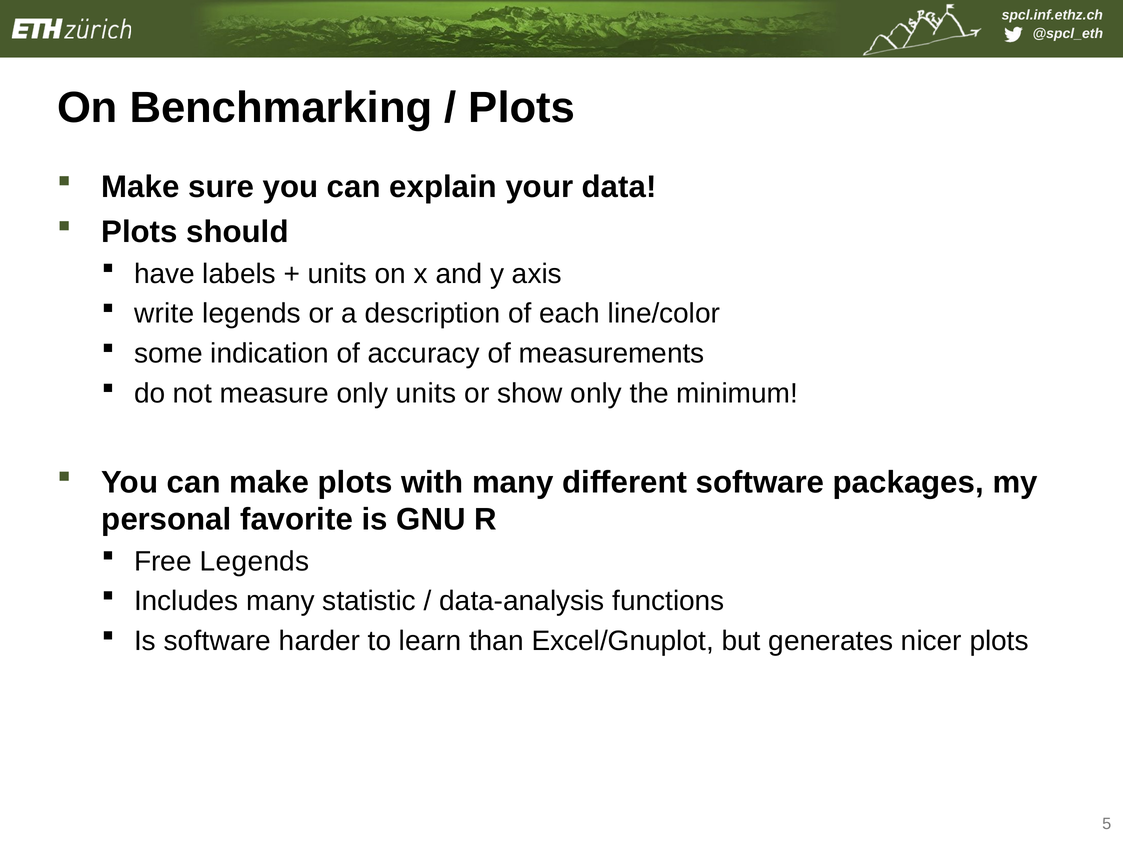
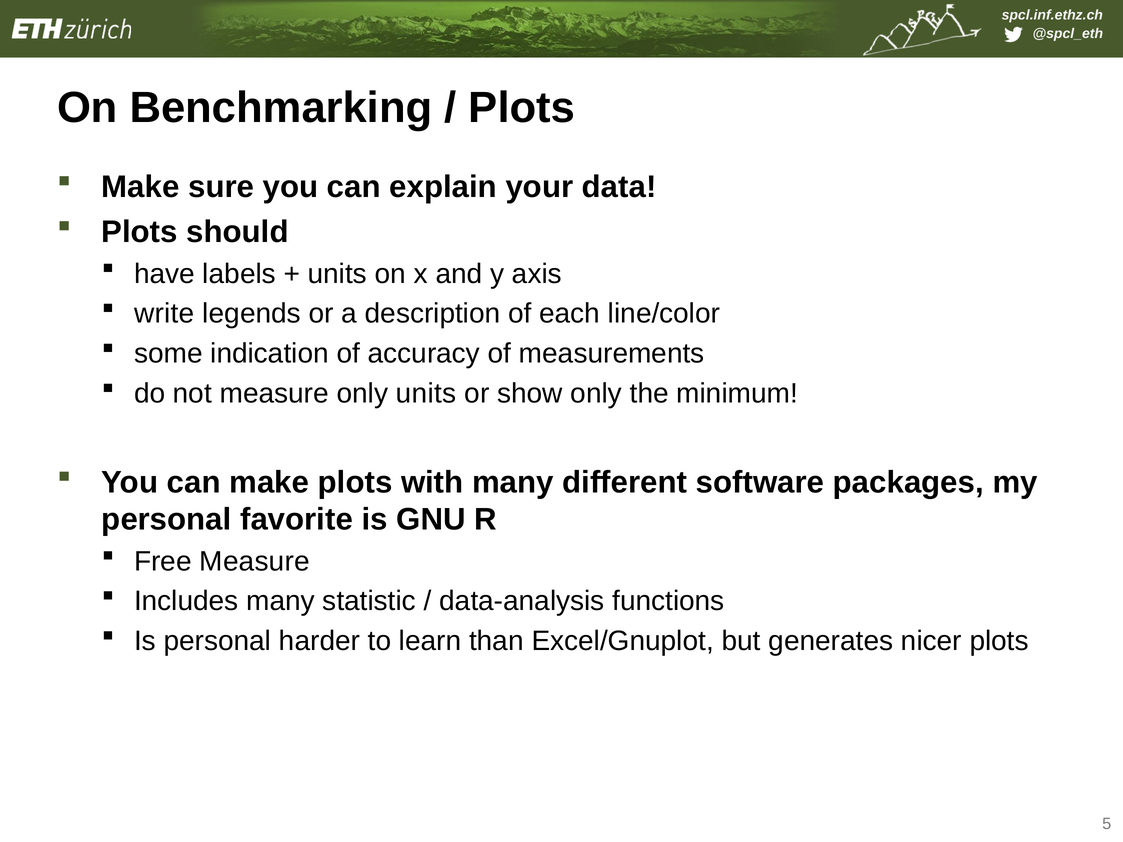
Free Legends: Legends -> Measure
Is software: software -> personal
